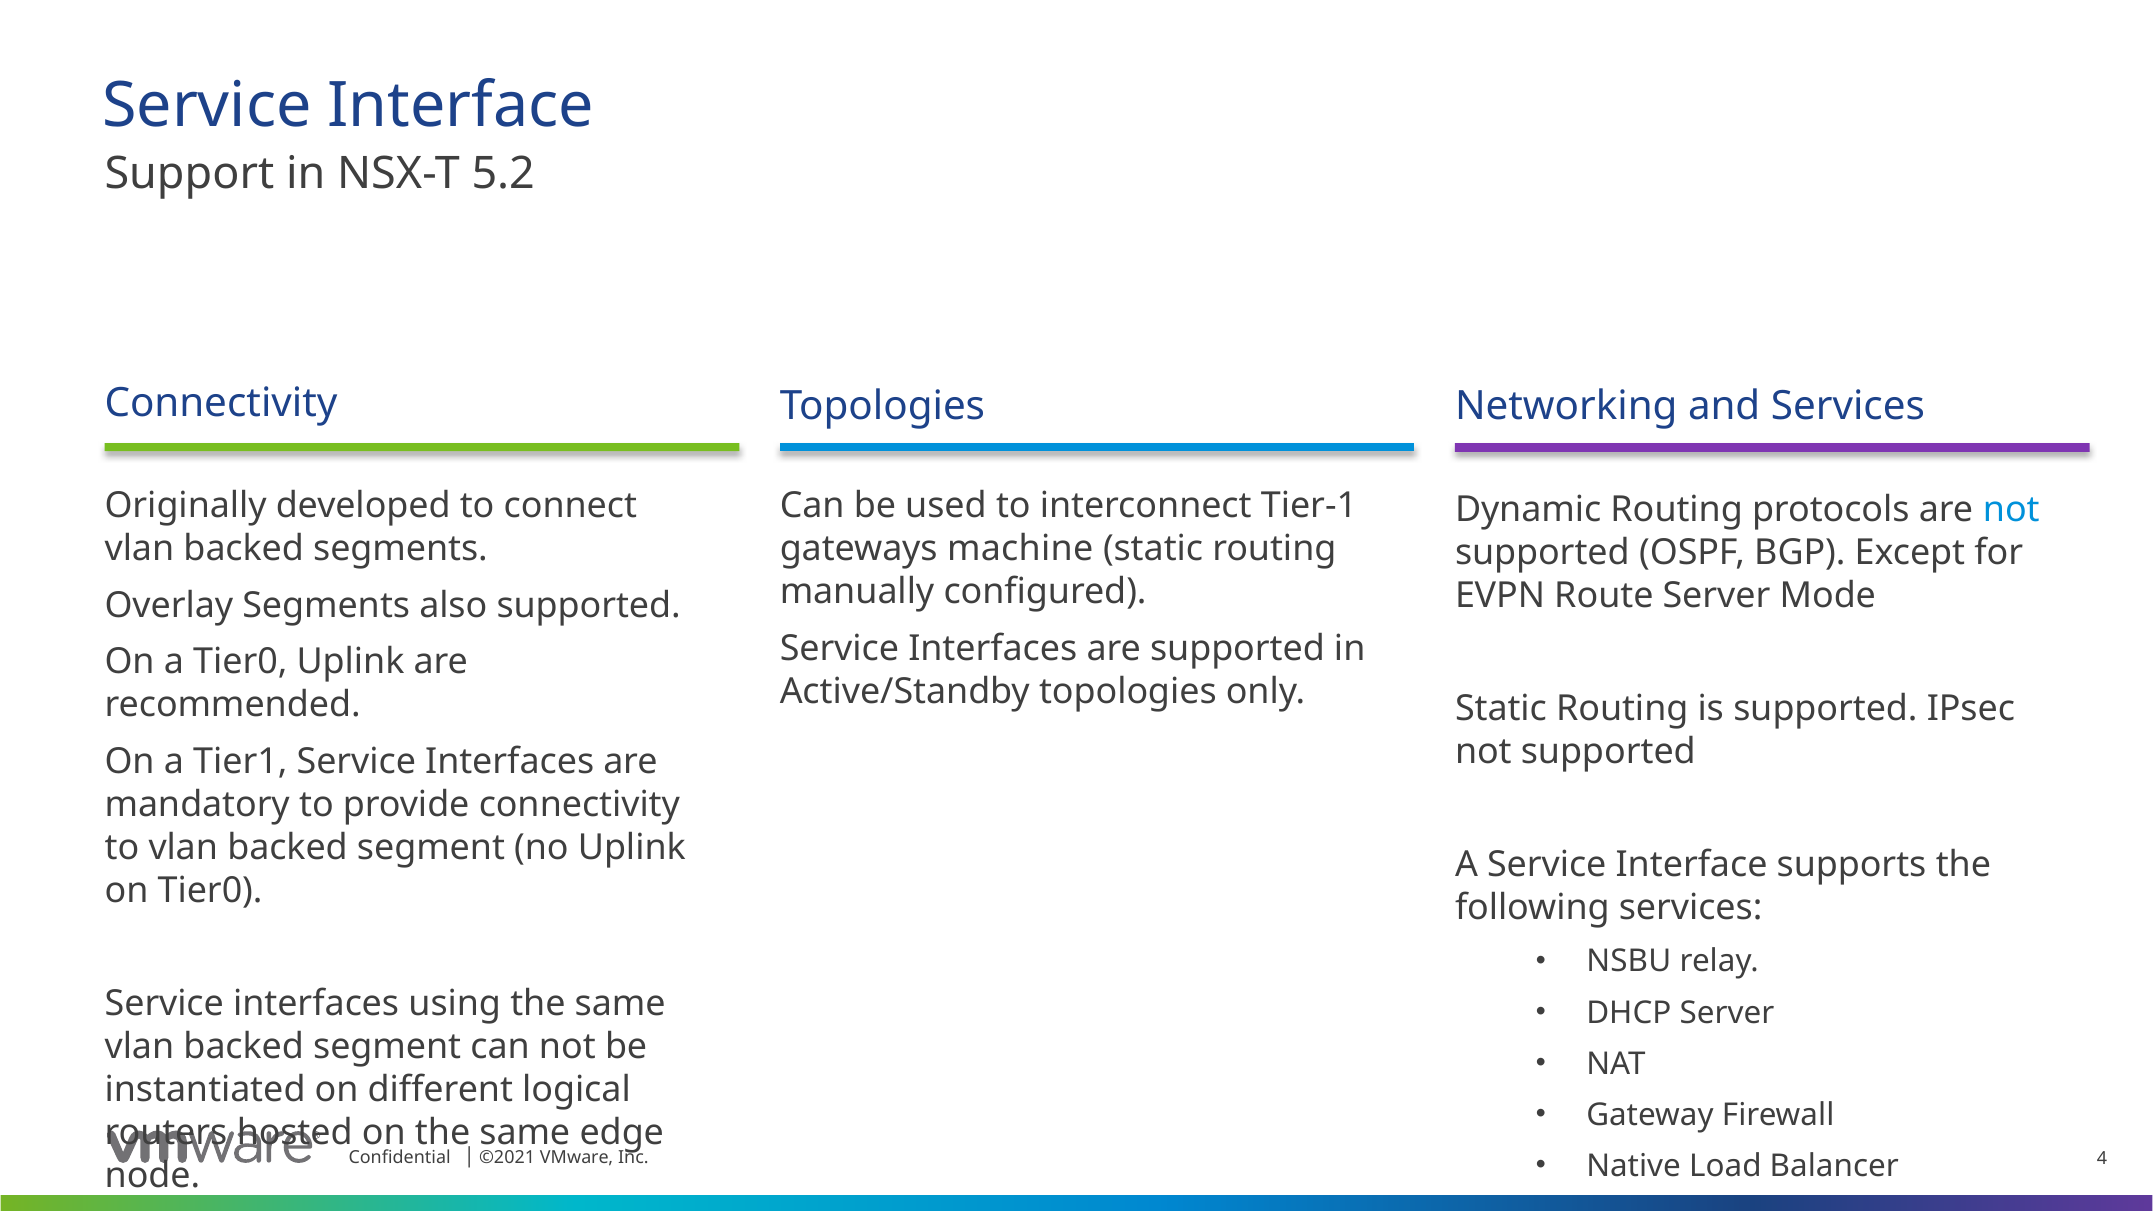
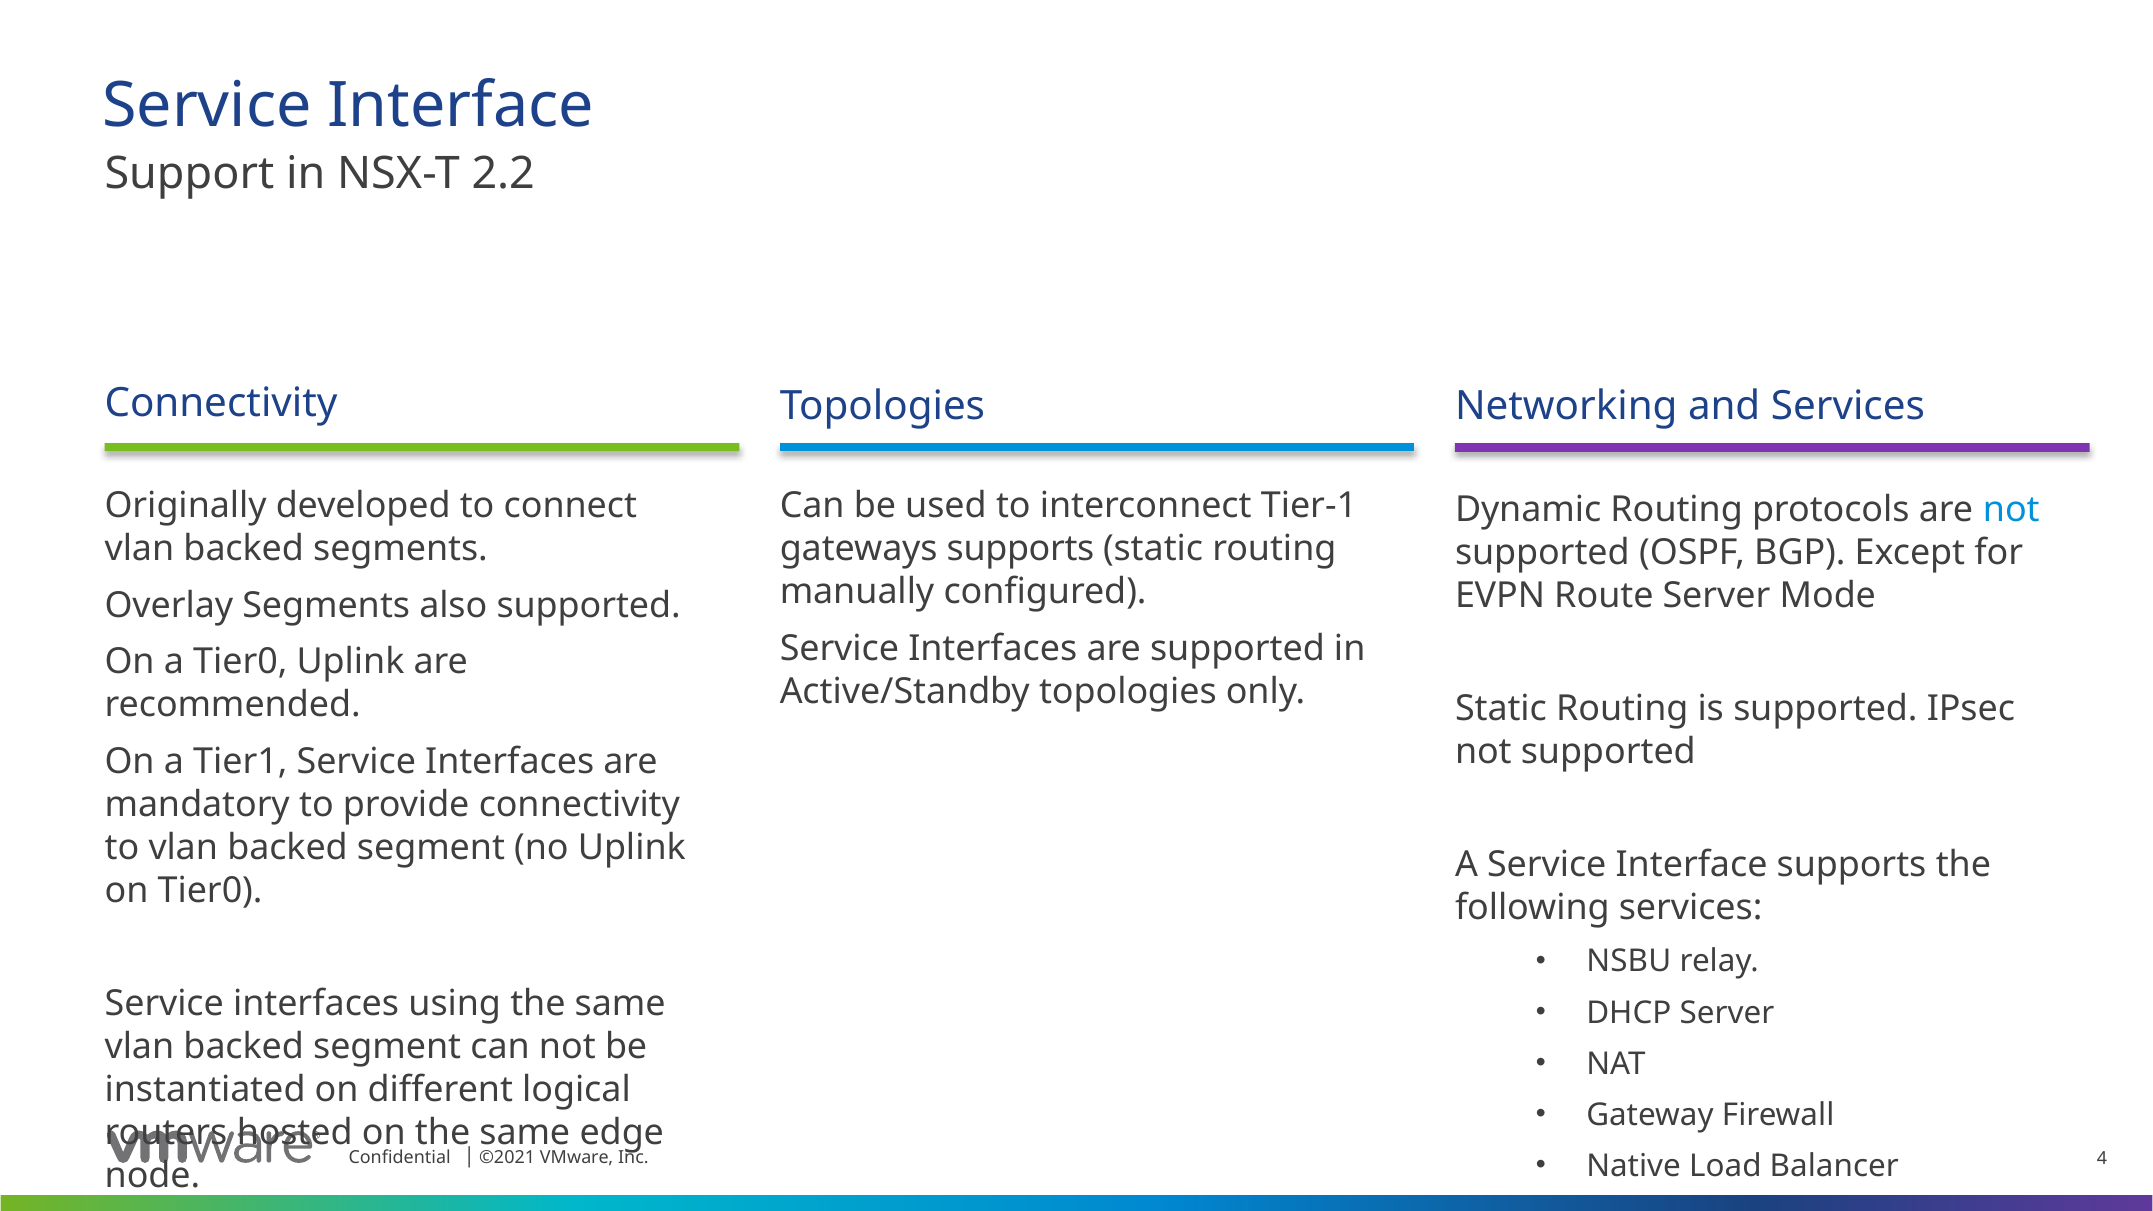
5.2: 5.2 -> 2.2
gateways machine: machine -> supports
